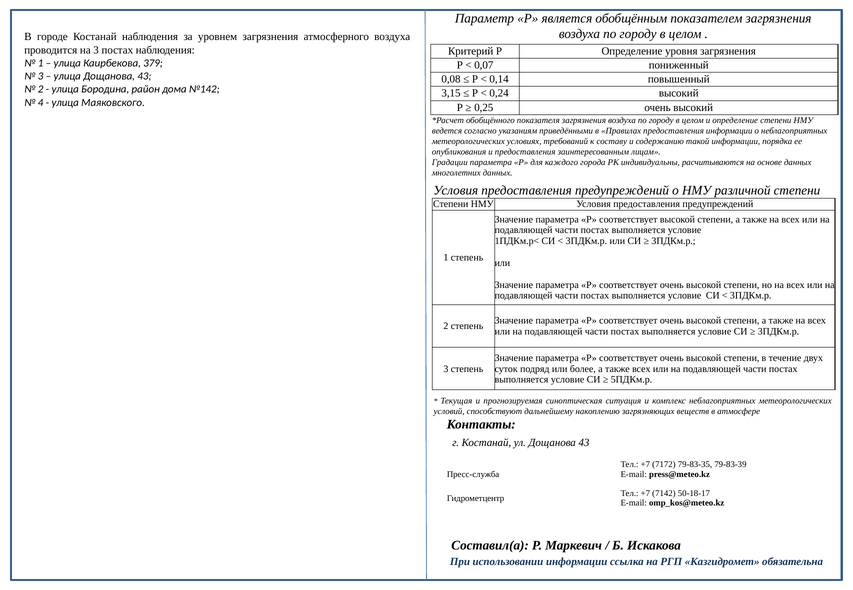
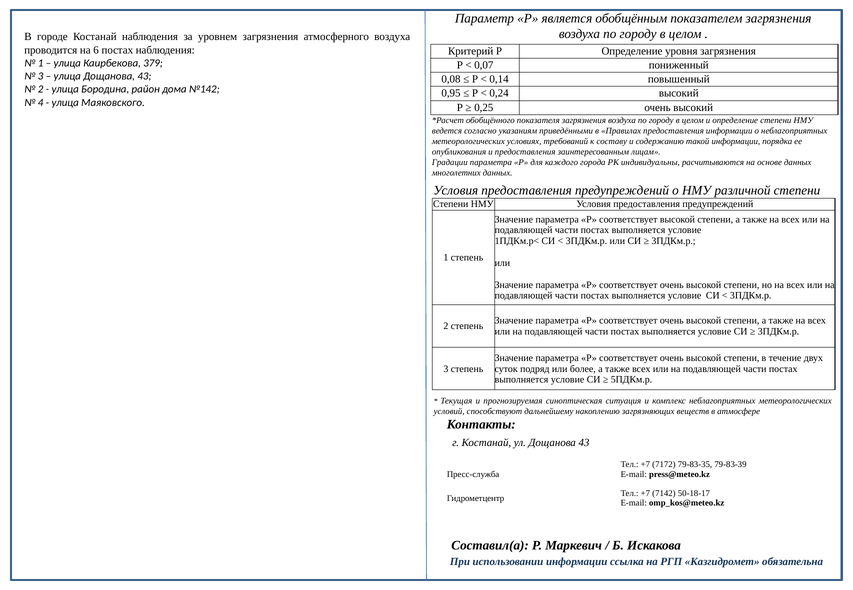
на 3: 3 -> 6
3,15: 3,15 -> 0,95
